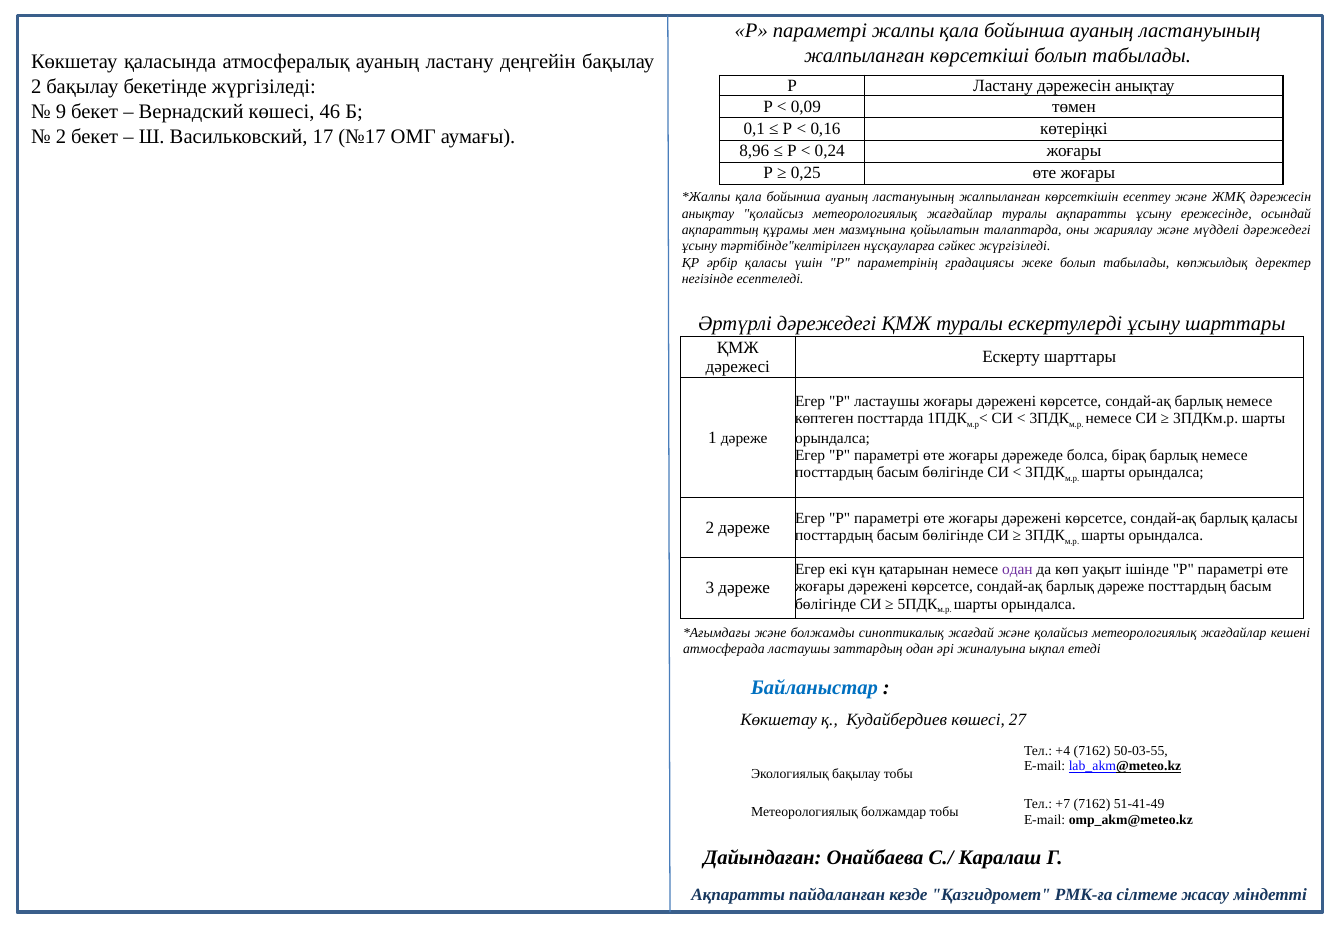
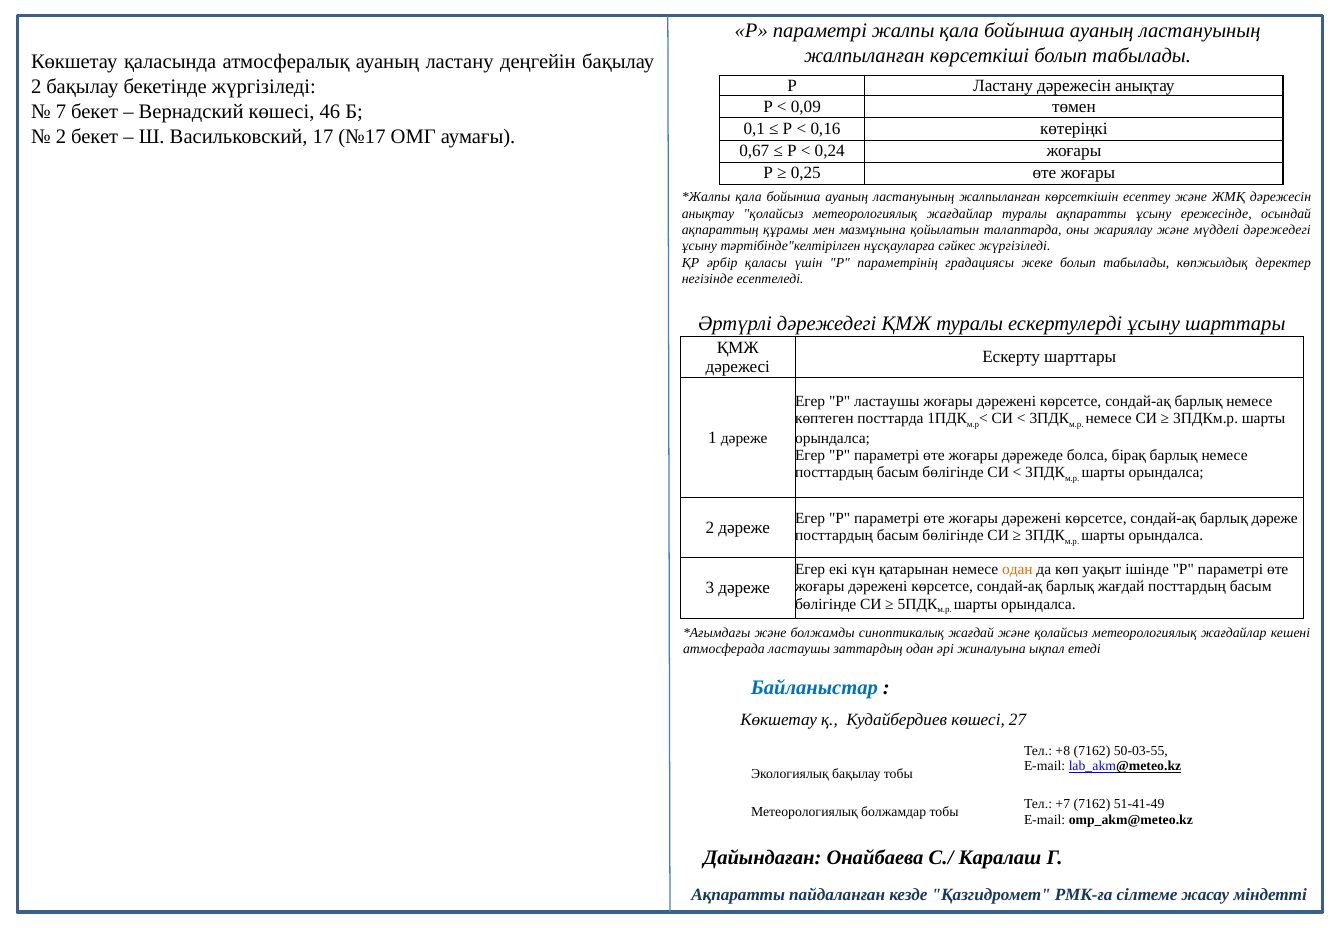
9: 9 -> 7
8,96: 8,96 -> 0,67
барлық қаласы: қаласы -> дәреже
одан at (1017, 569) colour: purple -> orange
барлық дәреже: дәреже -> жағдай
+4: +4 -> +8
